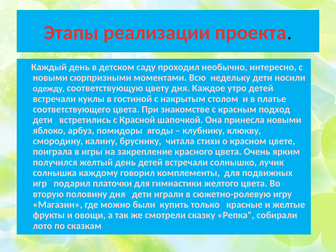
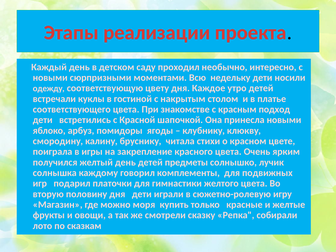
день детей встречали: встречали -> предметы
были: были -> моря
